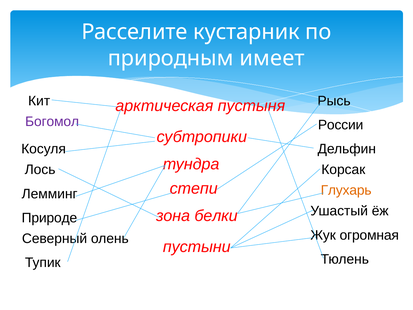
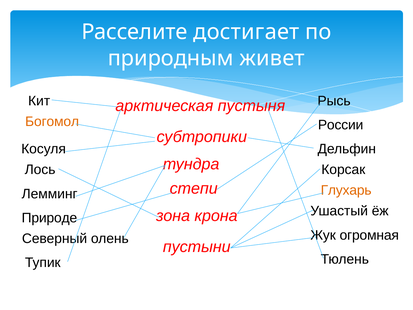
кустарник: кустарник -> достигает
имеет: имеет -> живет
Богомол colour: purple -> orange
белки: белки -> крона
